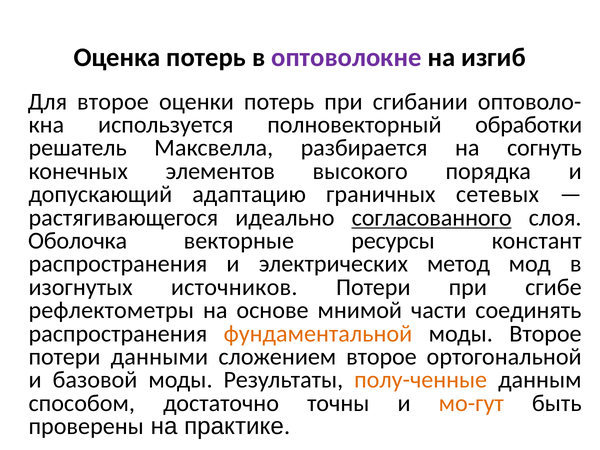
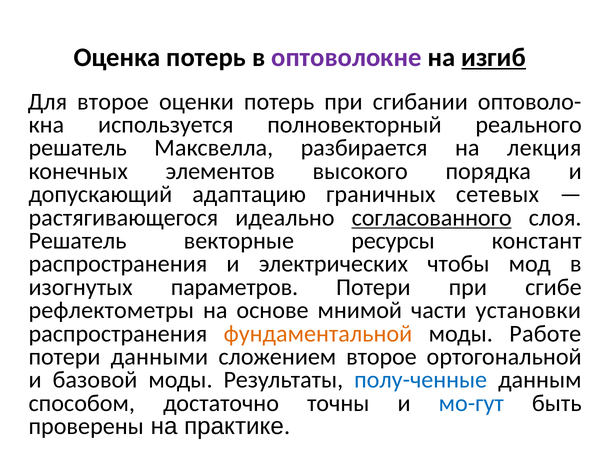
изгиб underline: none -> present
обработки: обработки -> реального
согнуть: согнуть -> лекция
Оболочка at (78, 241): Оболочка -> Решатель
метод: метод -> чтобы
источников: источников -> параметров
соединять: соединять -> установки
моды Второе: Второе -> Работе
полу-ченные colour: orange -> blue
мо-гут colour: orange -> blue
